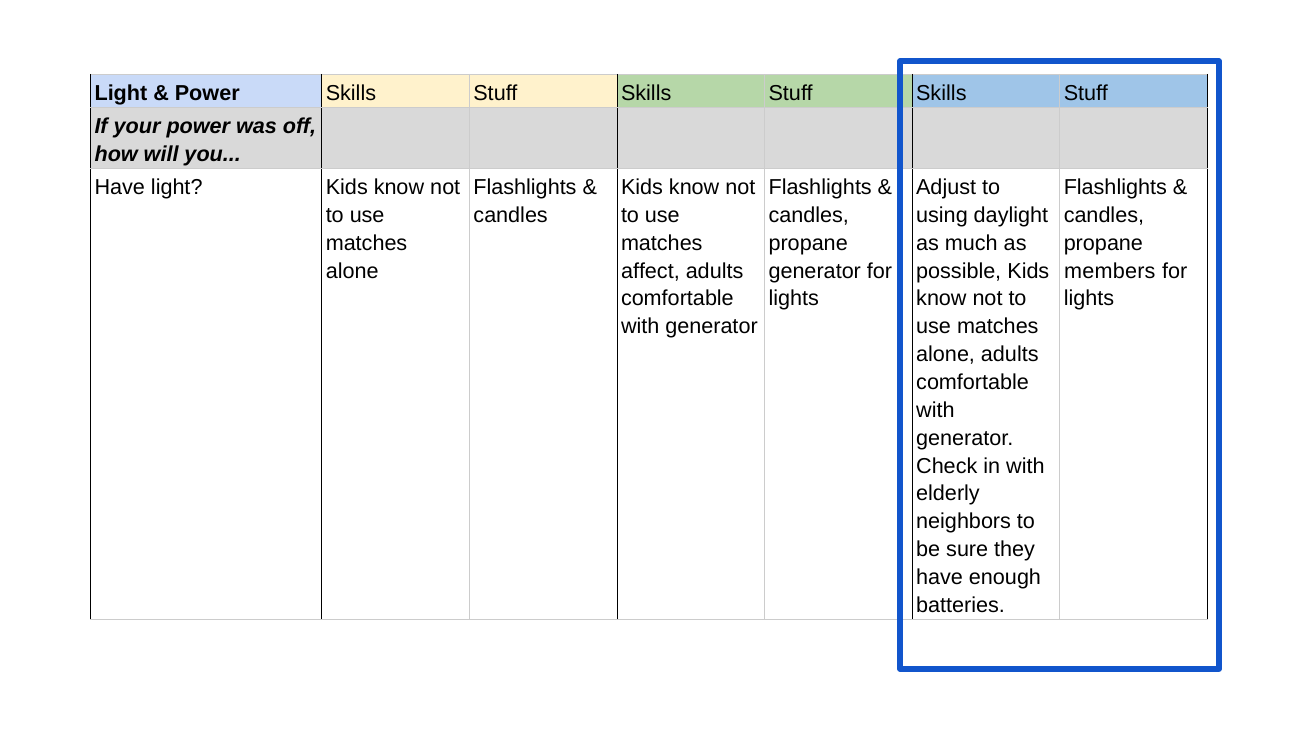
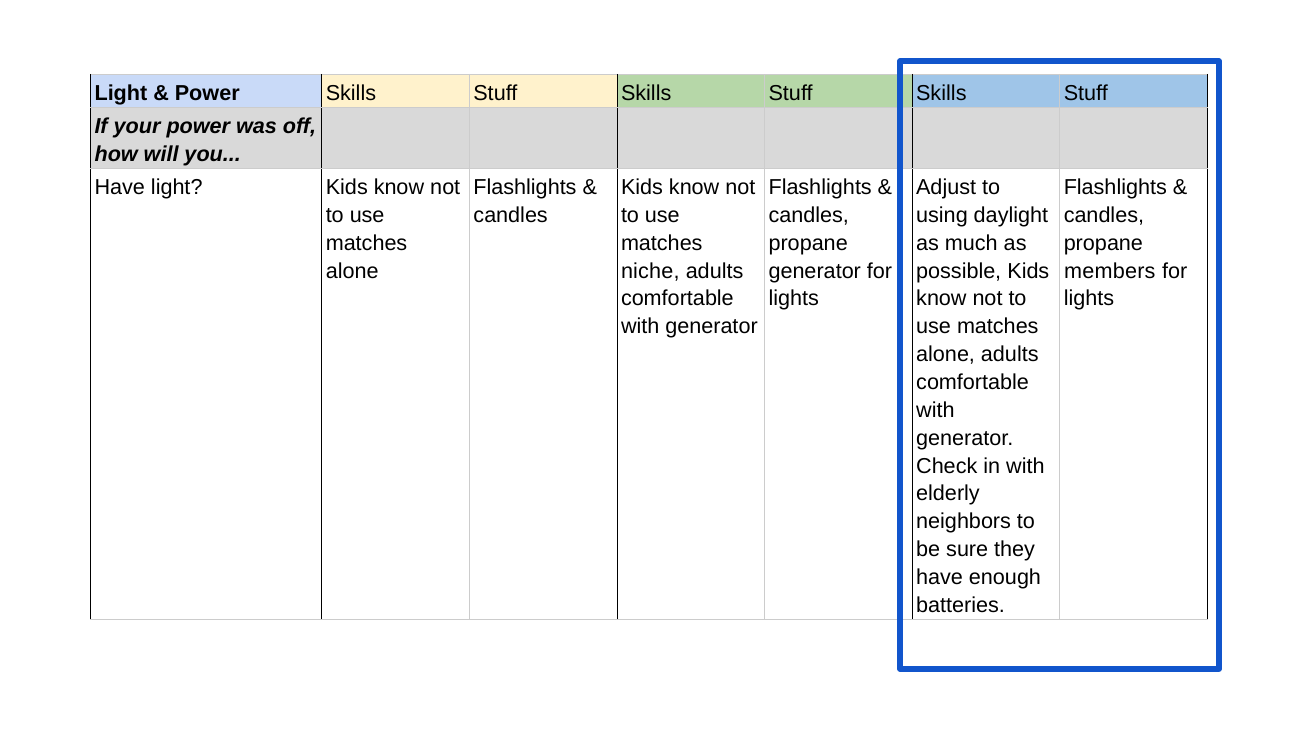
affect: affect -> niche
